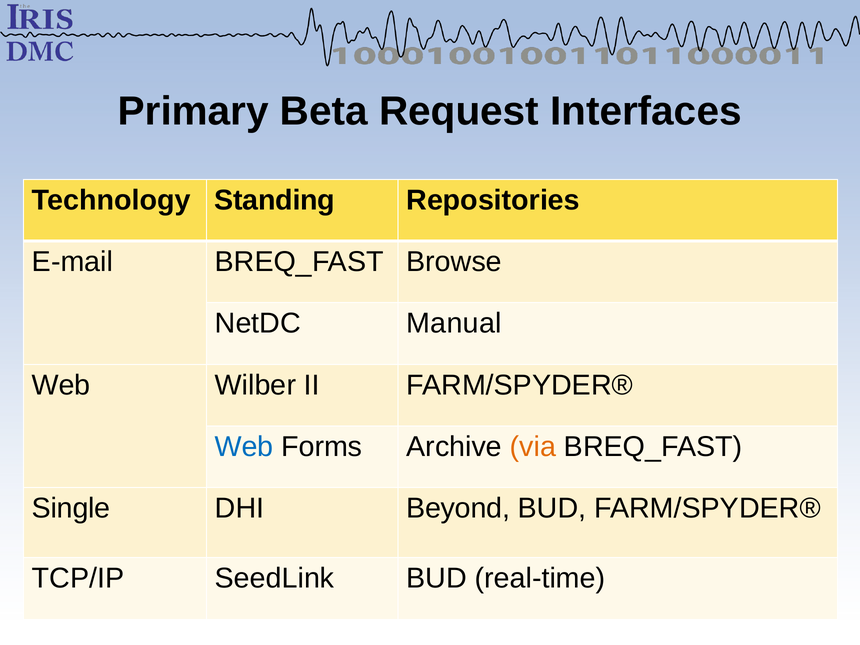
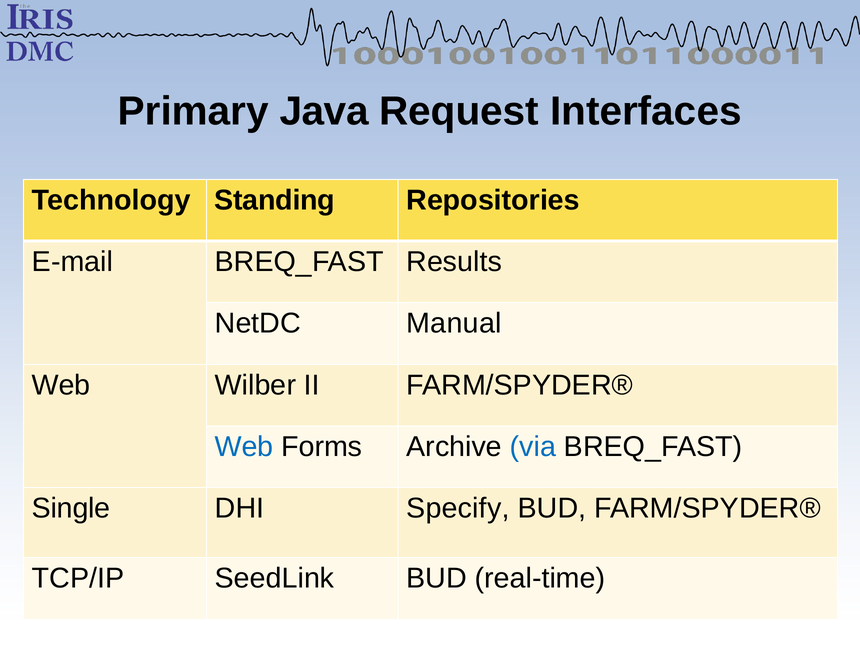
Beta: Beta -> Java
Browse: Browse -> Results
via colour: orange -> blue
Beyond: Beyond -> Specify
